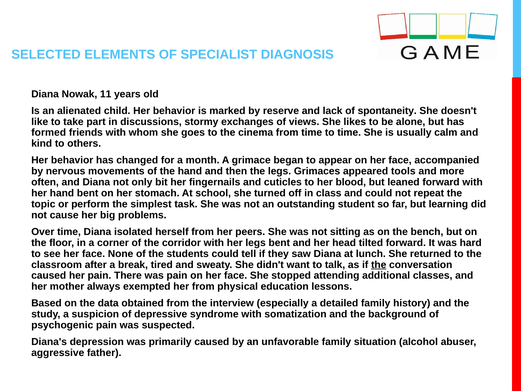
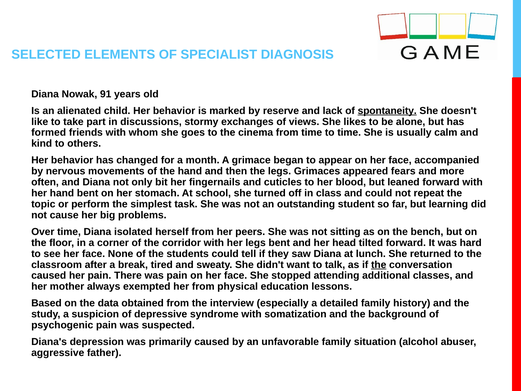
11: 11 -> 91
spontaneity underline: none -> present
tools: tools -> fears
